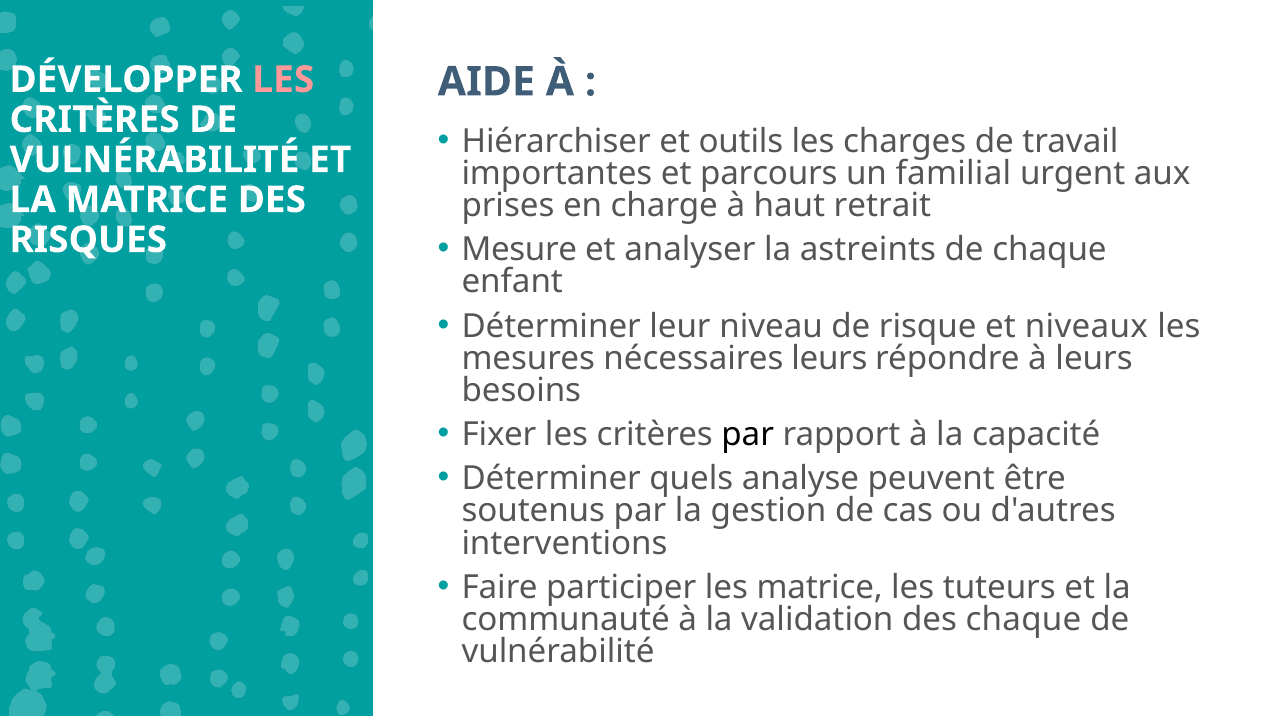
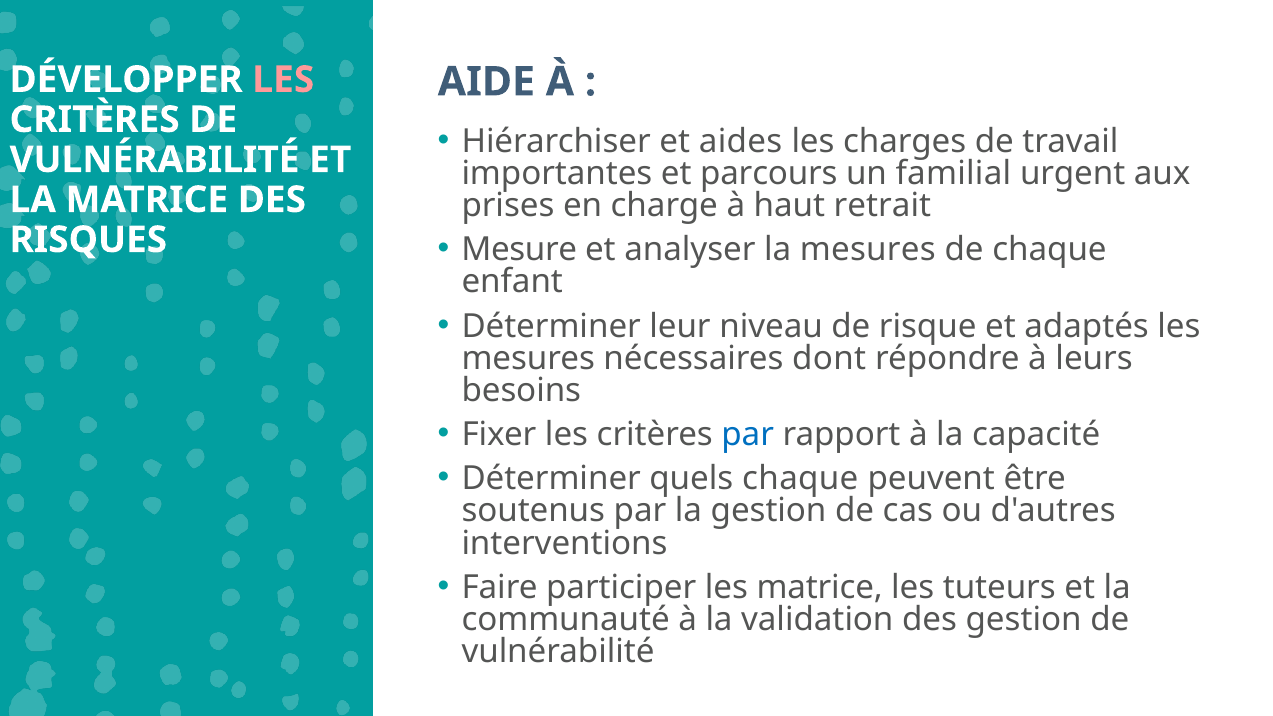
outils: outils -> aides
la astreints: astreints -> mesures
niveaux: niveaux -> adaptés
nécessaires leurs: leurs -> dont
par at (748, 435) colour: black -> blue
quels analyse: analyse -> chaque
des chaque: chaque -> gestion
